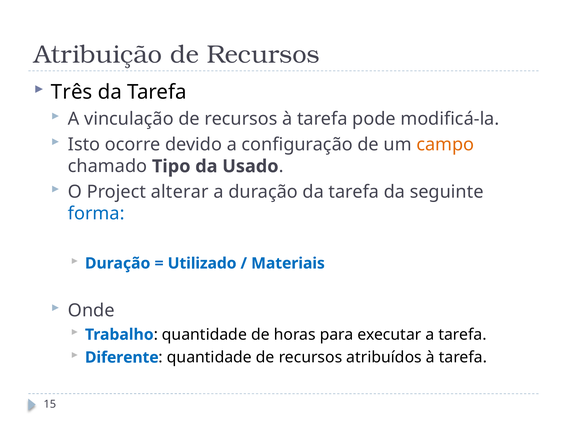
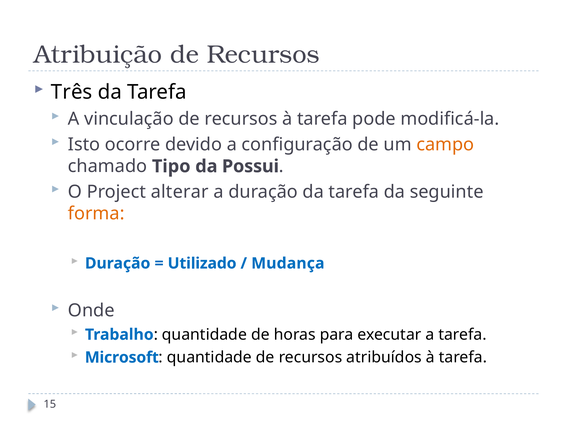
Usado: Usado -> Possui
forma colour: blue -> orange
Materiais: Materiais -> Mudança
Diferente: Diferente -> Microsoft
